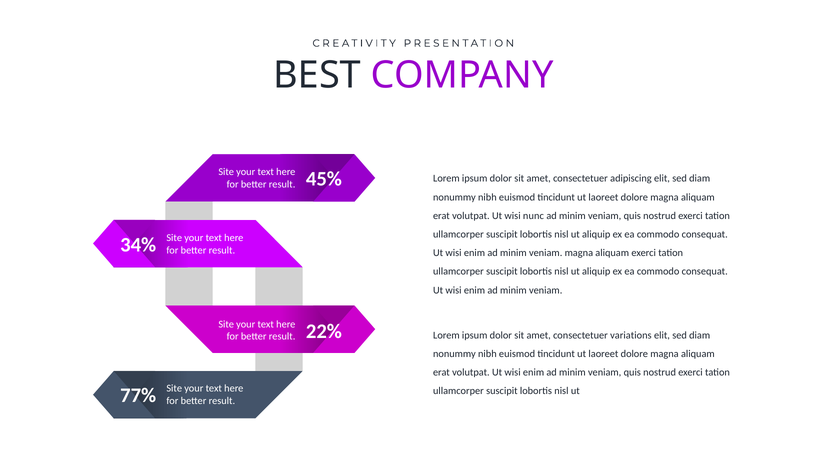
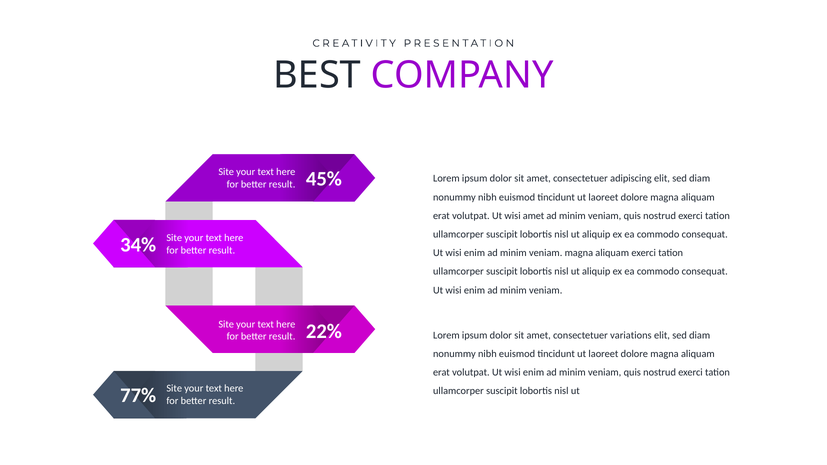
wisi nunc: nunc -> amet
